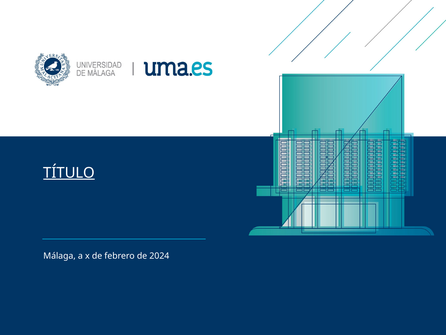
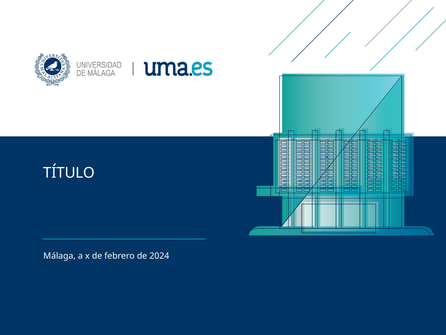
TÍTULO underline: present -> none
